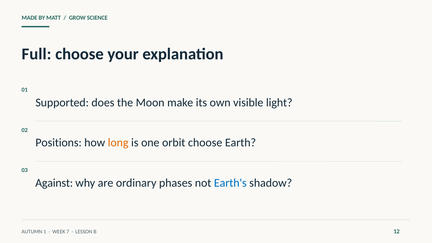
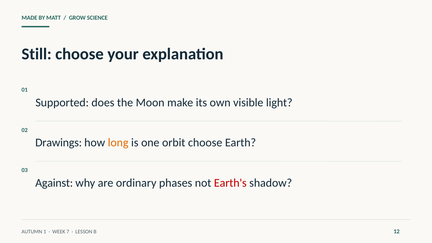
Full: Full -> Still
Positions: Positions -> Drawings
Earth's colour: blue -> red
